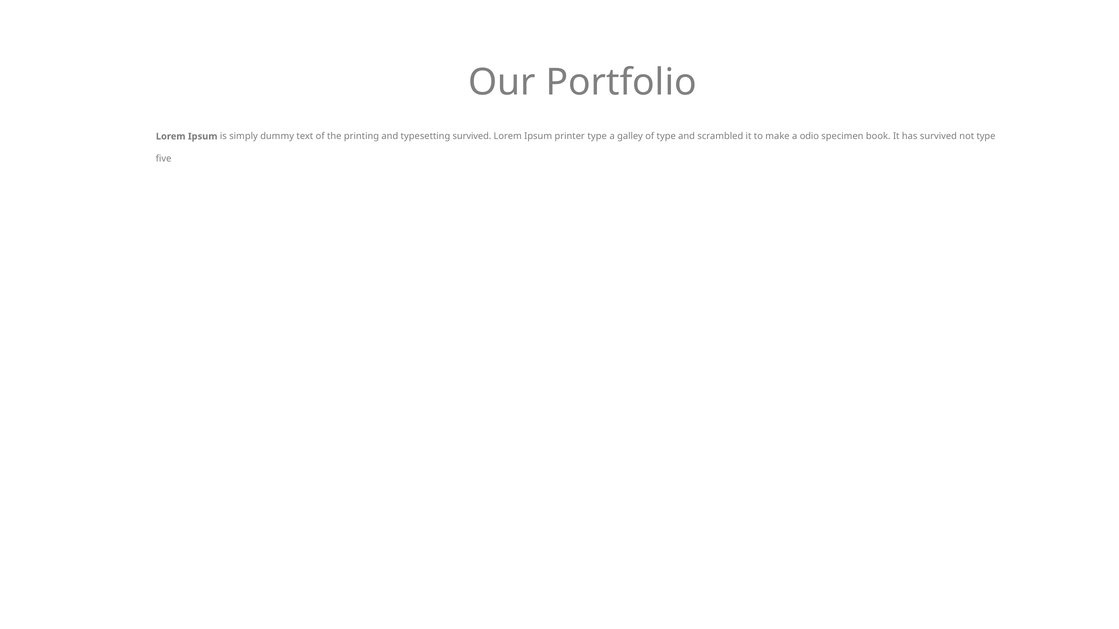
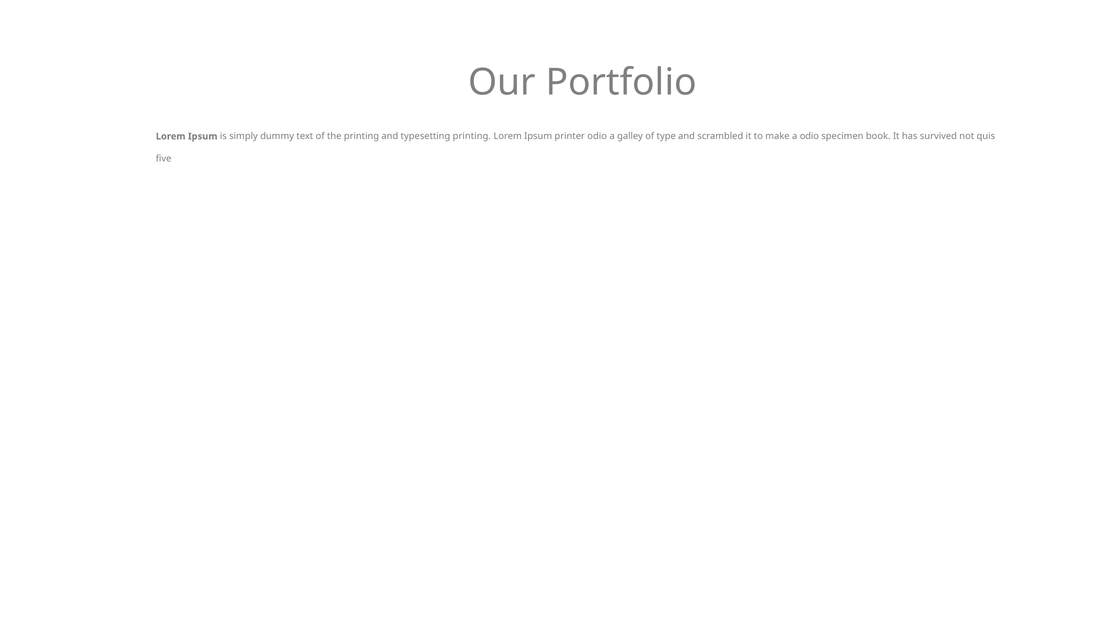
typesetting survived: survived -> printing
printer type: type -> odio
not type: type -> quis
